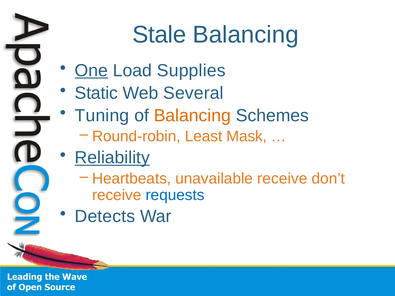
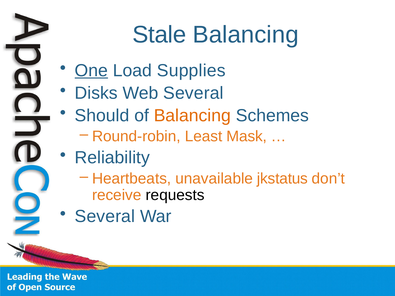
Static: Static -> Disks
Tuning: Tuning -> Should
Reliability underline: present -> none
unavailable receive: receive -> jkstatus
requests colour: blue -> black
Detects at (105, 216): Detects -> Several
